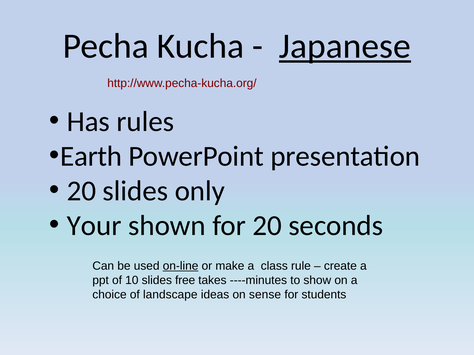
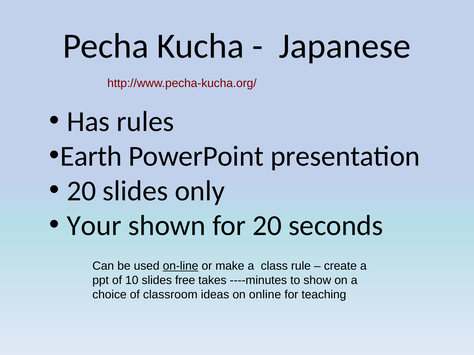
Japanese underline: present -> none
landscape: landscape -> classroom
sense: sense -> online
students: students -> teaching
